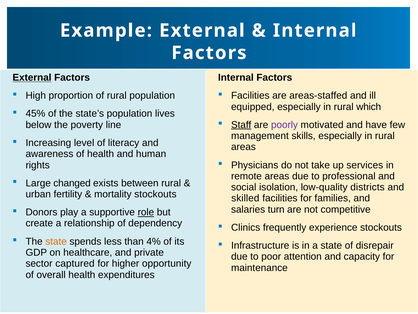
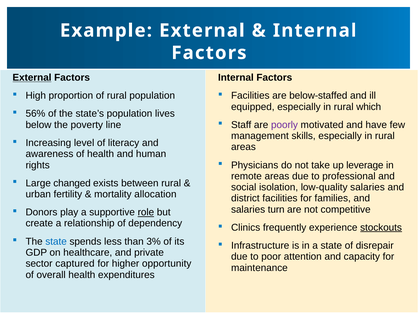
areas-staffed: areas-staffed -> below-staffed
45%: 45% -> 56%
Staff underline: present -> none
services: services -> leverage
low-quality districts: districts -> salaries
mortality stockouts: stockouts -> allocation
skilled: skilled -> district
stockouts at (381, 227) underline: none -> present
state at (56, 241) colour: orange -> blue
4%: 4% -> 3%
